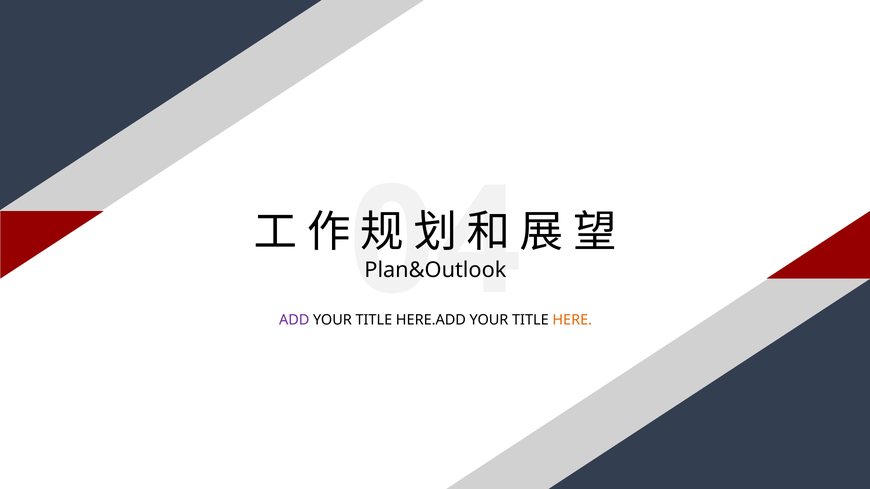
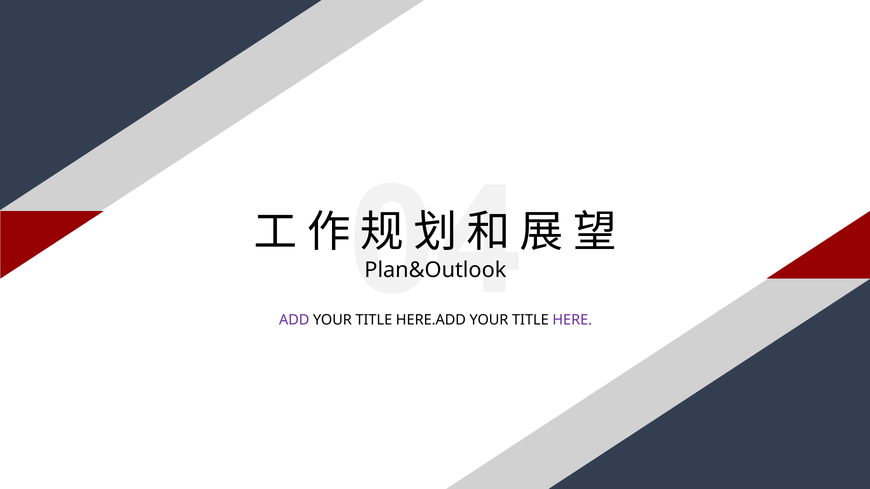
HERE colour: orange -> purple
